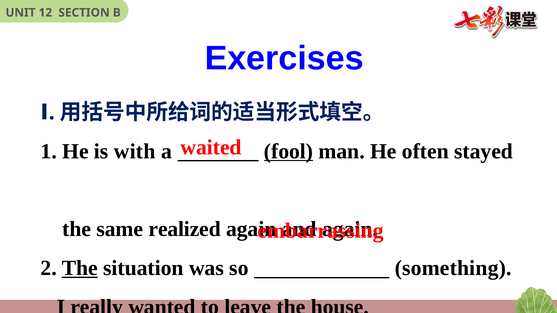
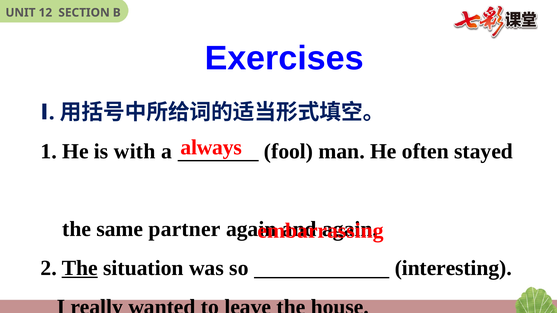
waited: waited -> always
fool underline: present -> none
realized: realized -> partner
something: something -> interesting
